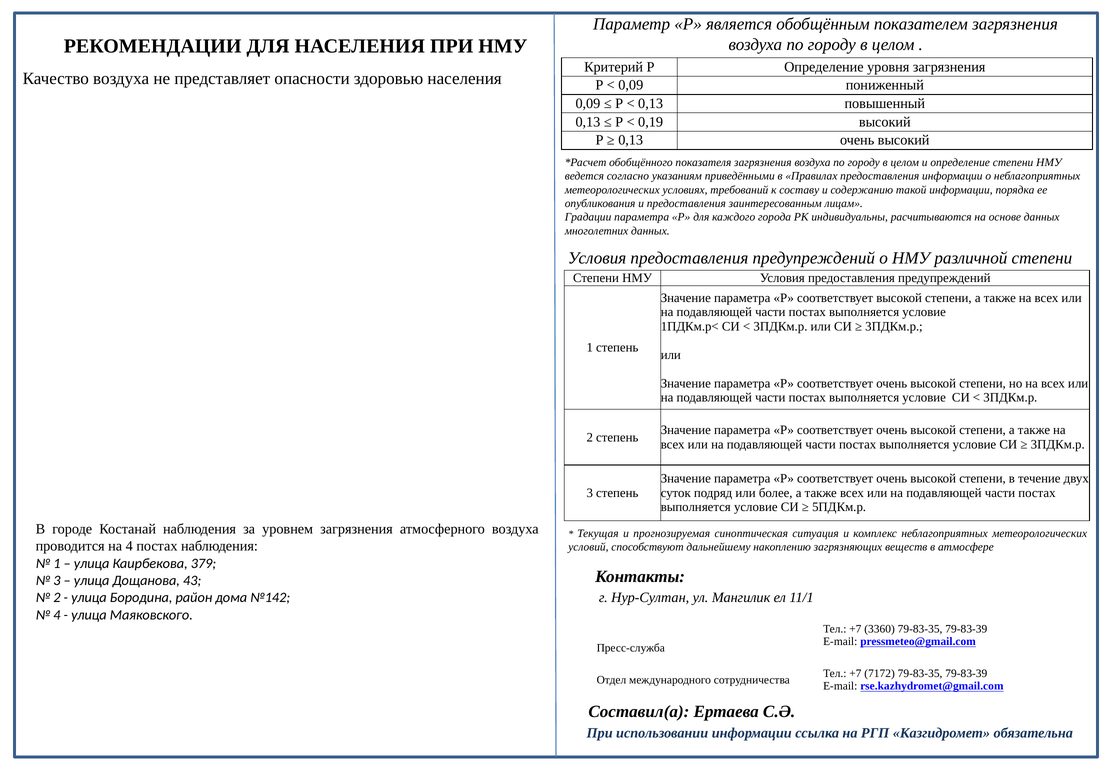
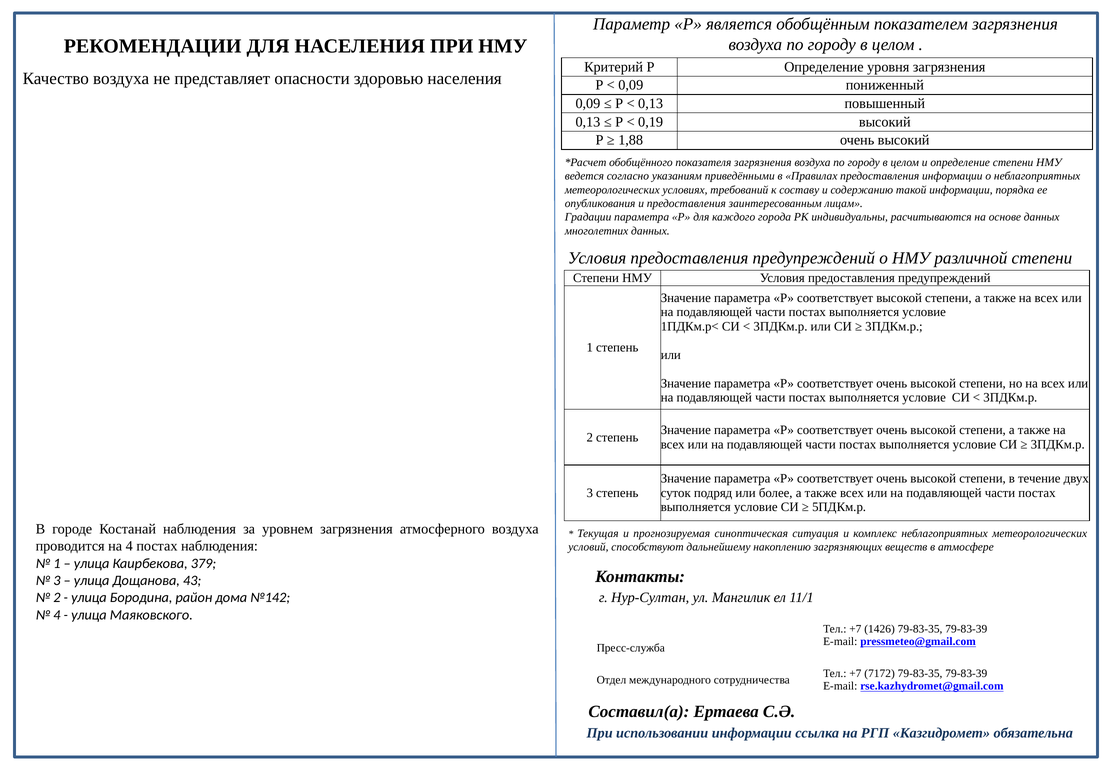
0,13 at (631, 140): 0,13 -> 1,88
3360: 3360 -> 1426
